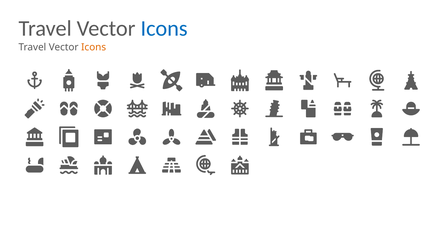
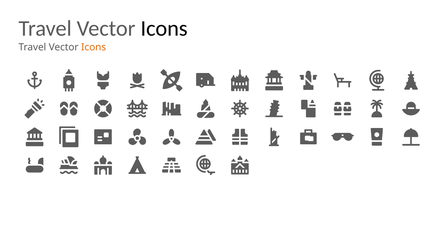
Icons at (164, 29) colour: blue -> black
